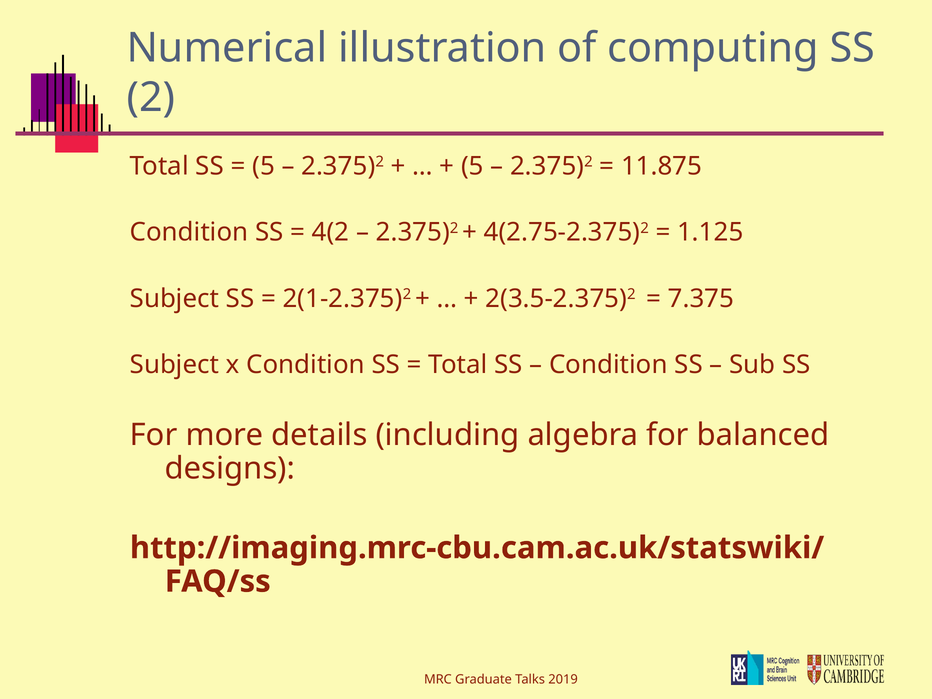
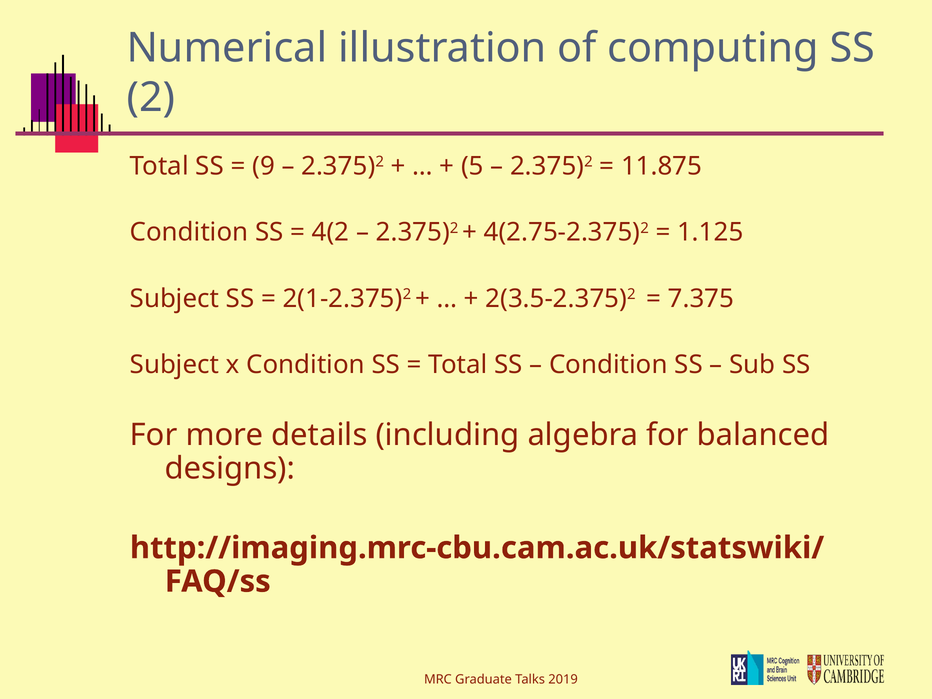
5 at (264, 166): 5 -> 9
